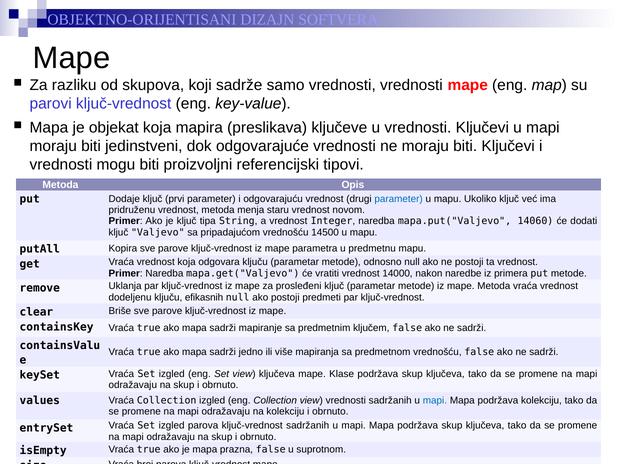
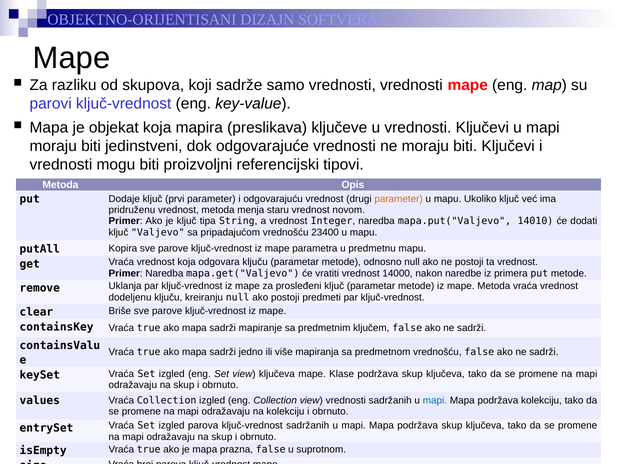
parameter at (399, 199) colour: blue -> orange
14060: 14060 -> 14010
14500: 14500 -> 23400
efikasnih: efikasnih -> kreiranju
